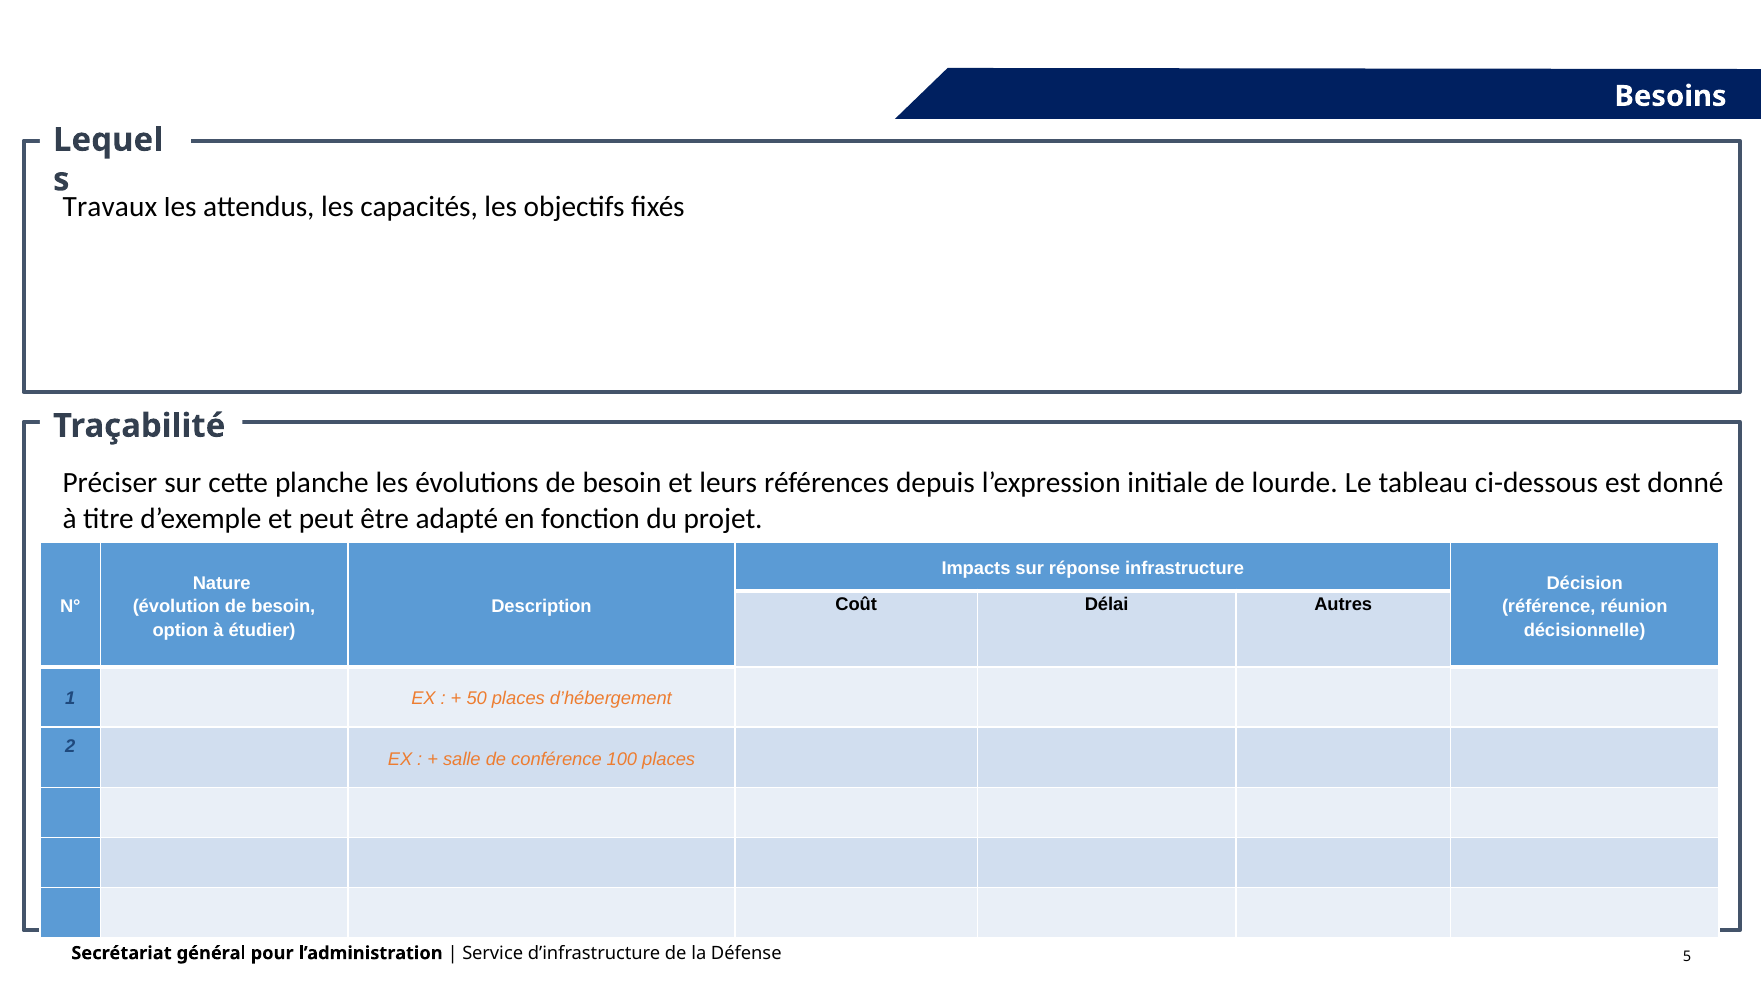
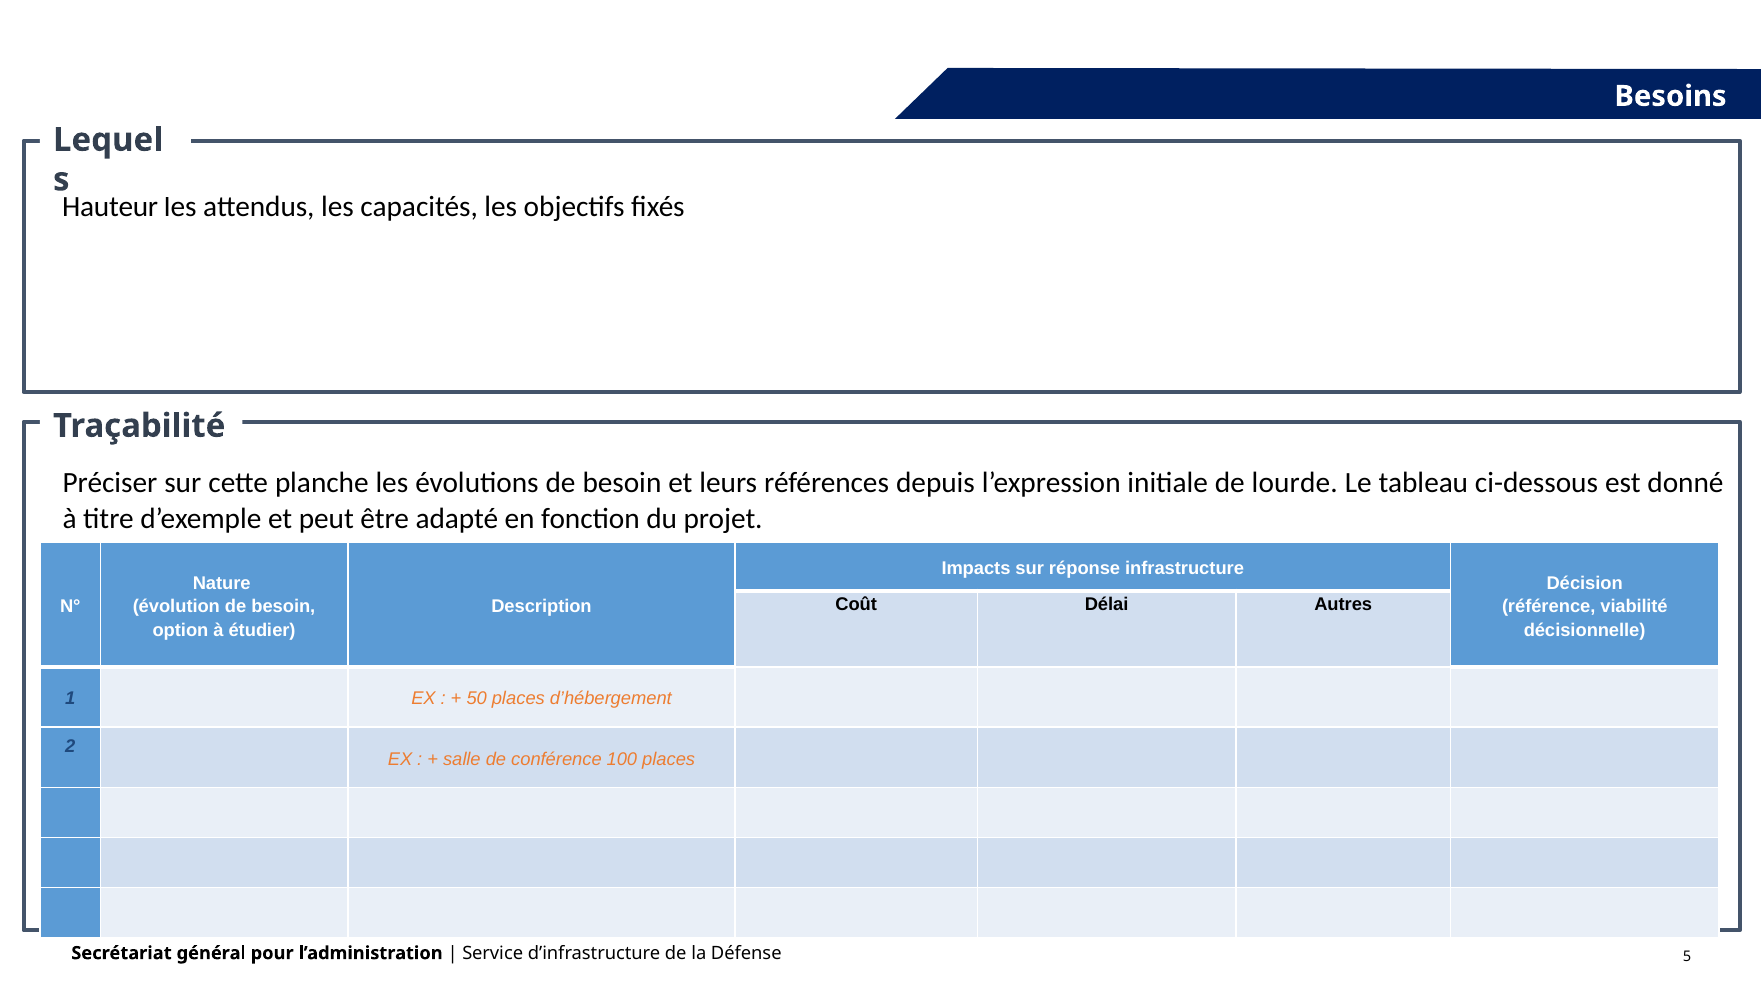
Travaux: Travaux -> Hauteur
réunion: réunion -> viabilité
